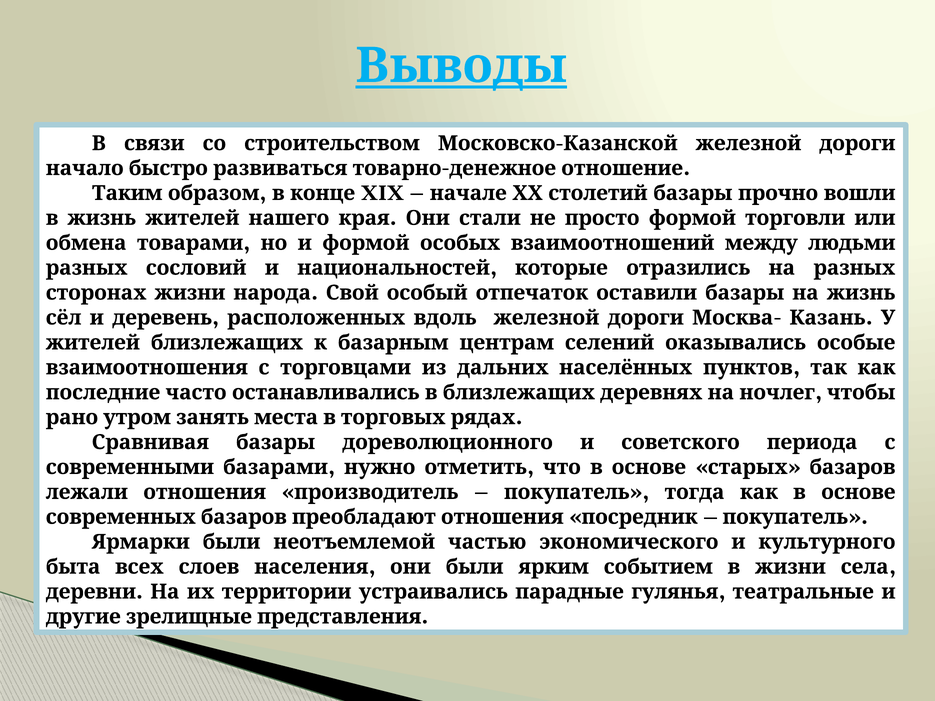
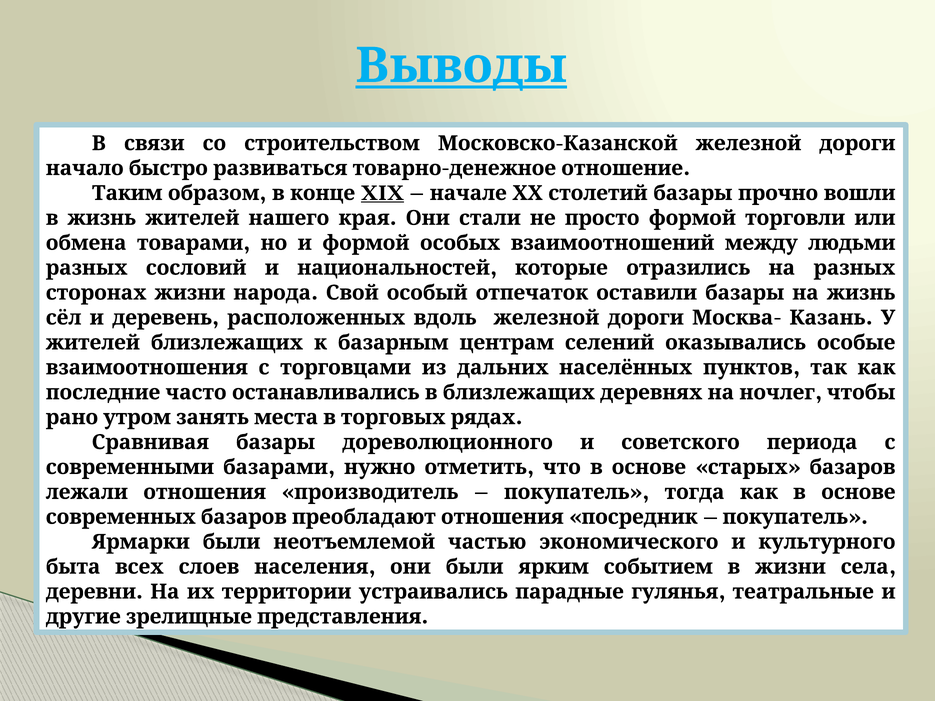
XIX underline: none -> present
